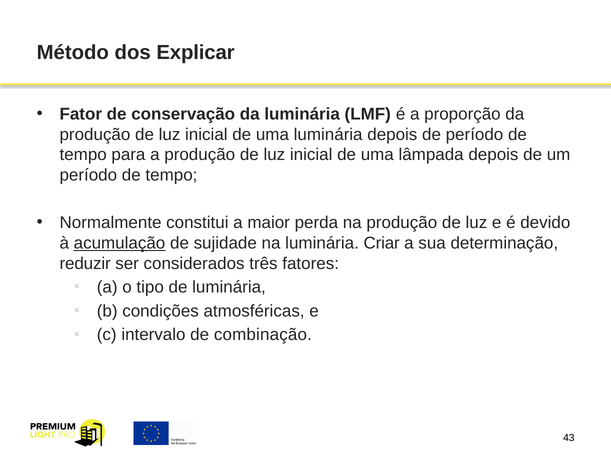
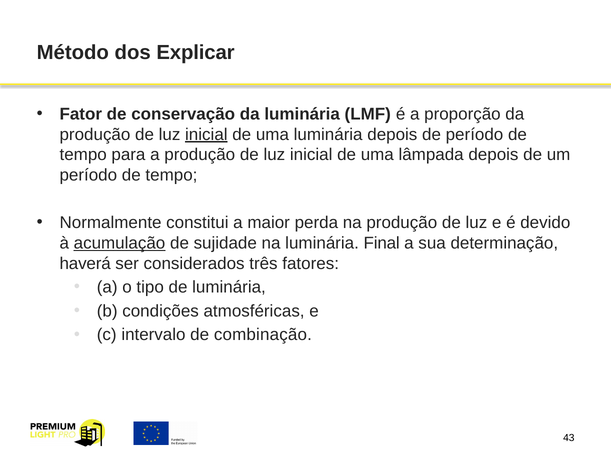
inicial at (206, 135) underline: none -> present
Criar: Criar -> Final
reduzir: reduzir -> haverá
